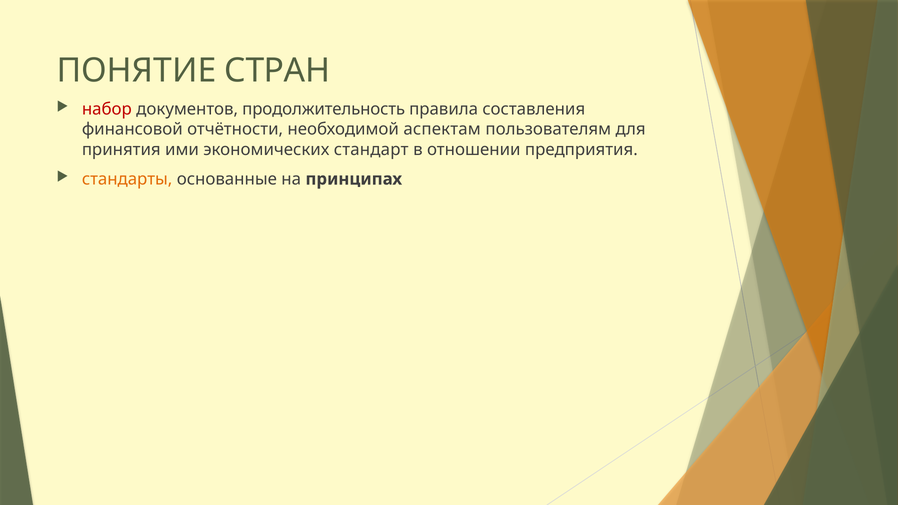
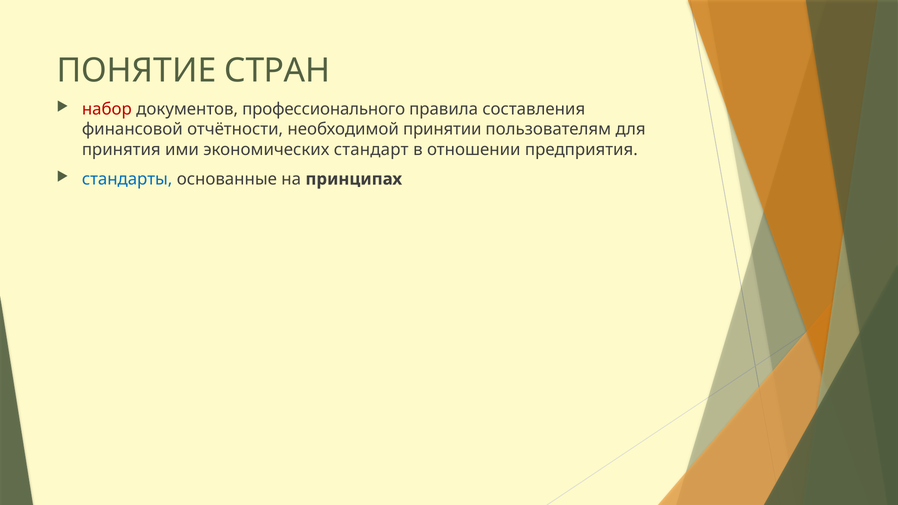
продолжительность: продолжительность -> профессионального
аспектам: аспектам -> принятии
стандарты colour: orange -> blue
